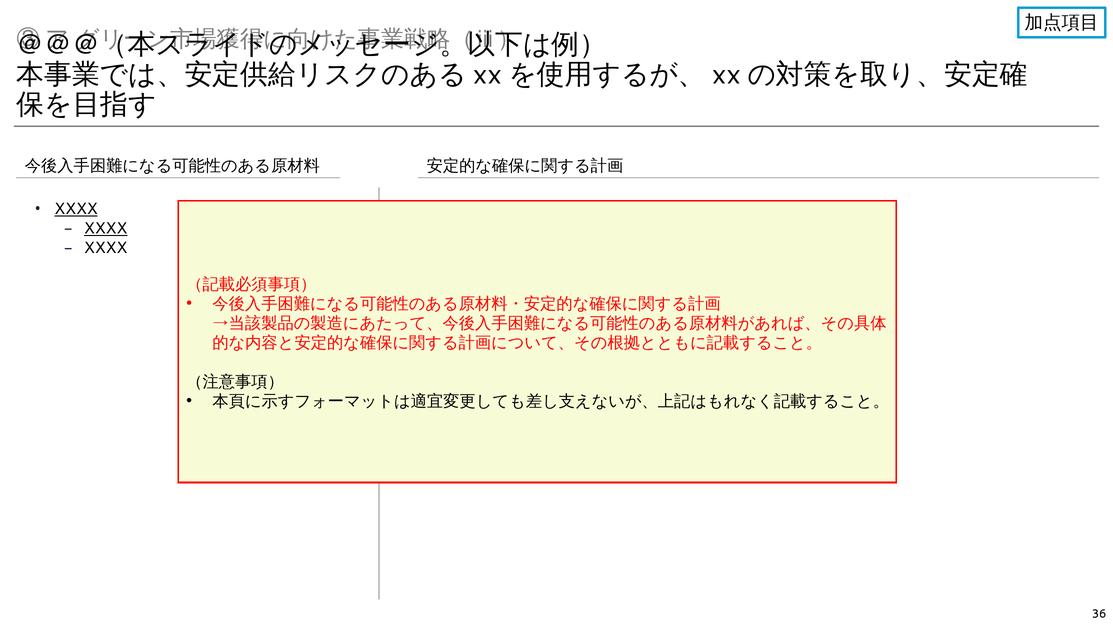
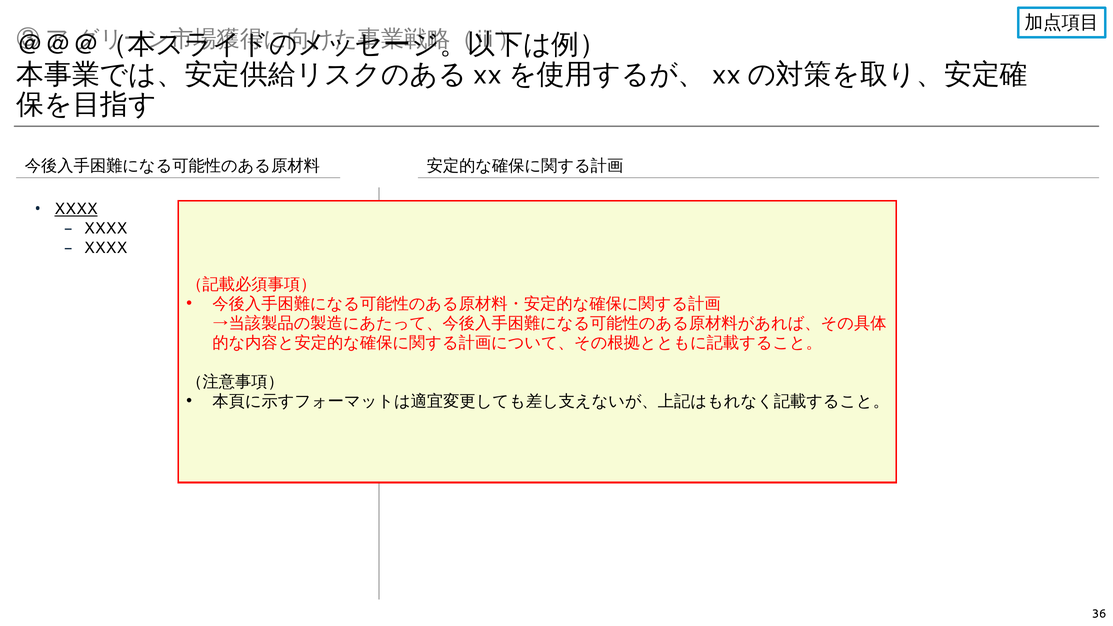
XXXX at (106, 229) underline: present -> none
